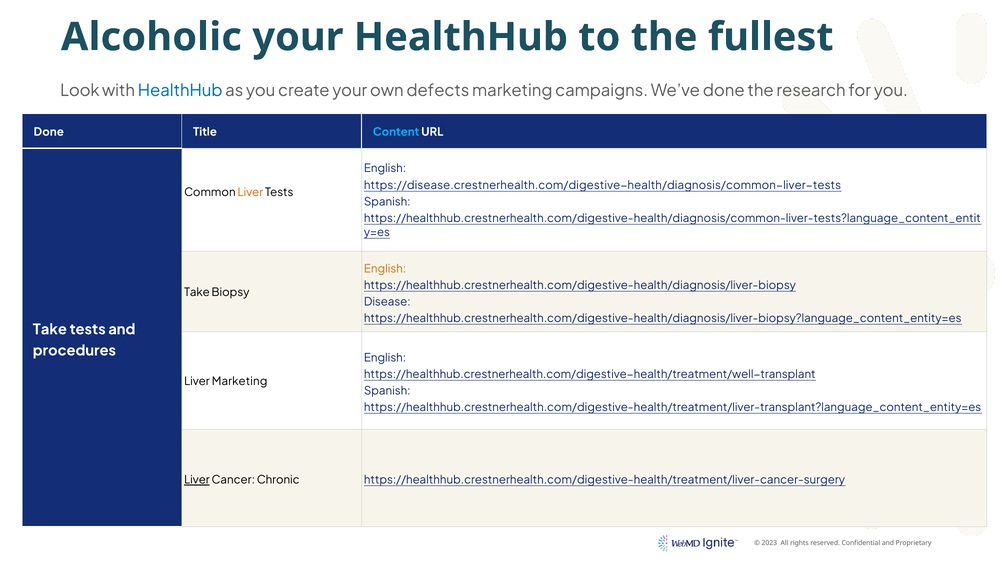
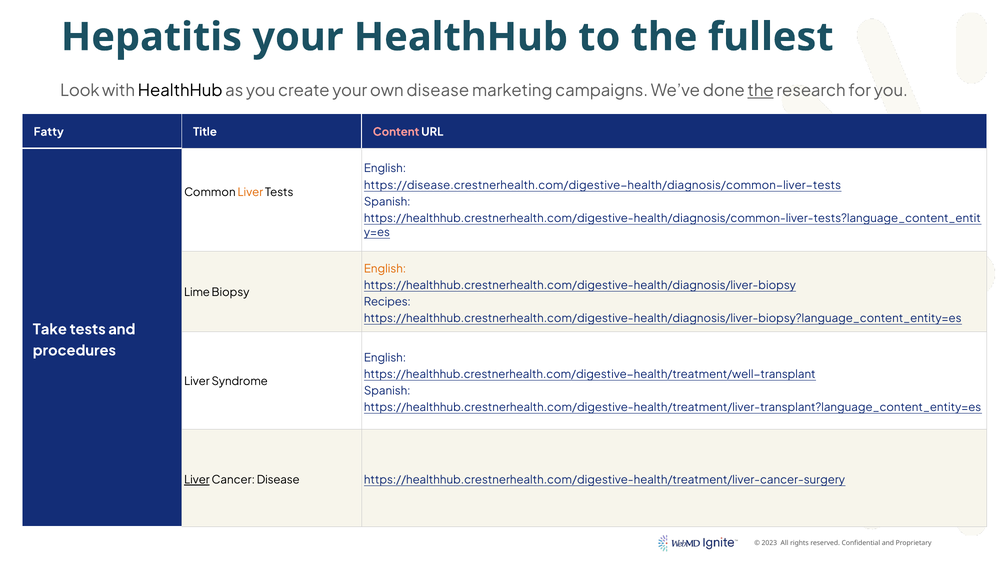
Alcoholic: Alcoholic -> Hepatitis
HealthHub at (180, 91) colour: blue -> black
own defects: defects -> disease
the at (761, 91) underline: none -> present
Done at (49, 132): Done -> Fatty
Content colour: light blue -> pink
Take at (197, 293): Take -> Lime
Disease: Disease -> Recipes
Liver Marketing: Marketing -> Syndrome
Cancer Chronic: Chronic -> Disease
